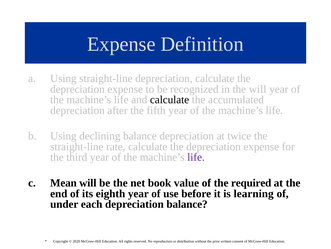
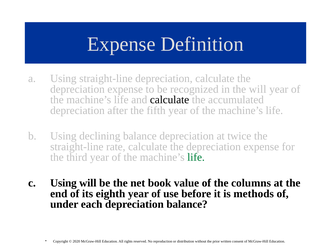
life at (196, 157) colour: purple -> green
Mean at (63, 182): Mean -> Using
required: required -> columns
learning: learning -> methods
